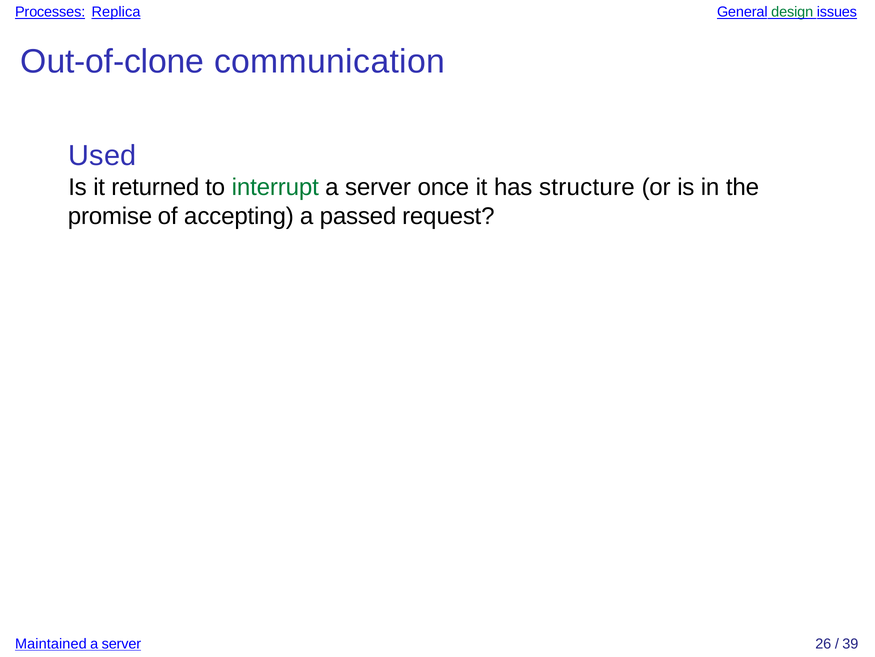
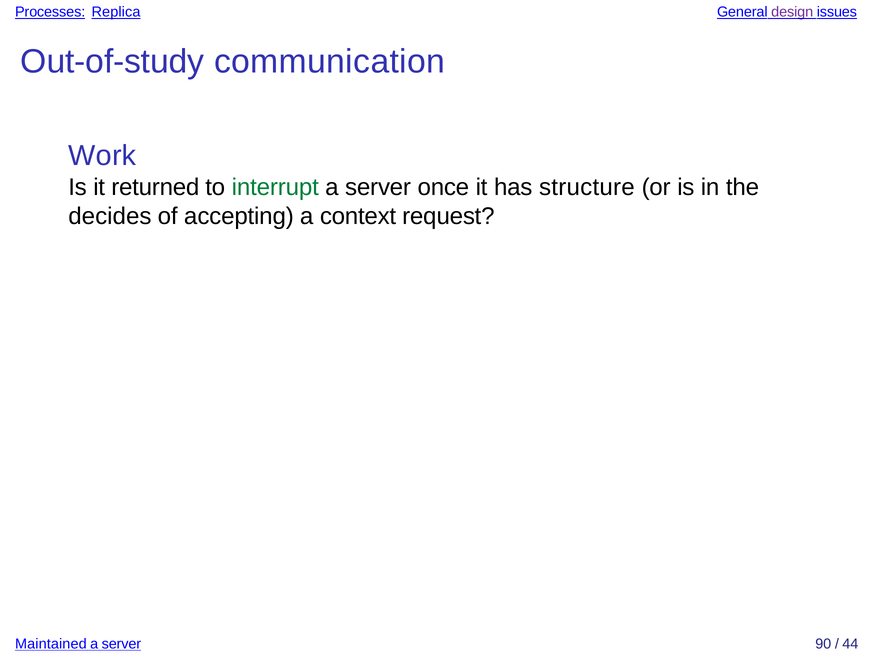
design colour: green -> purple
Out-of-clone: Out-of-clone -> Out-of-study
Used: Used -> Work
promise: promise -> decides
passed: passed -> context
26: 26 -> 90
39: 39 -> 44
